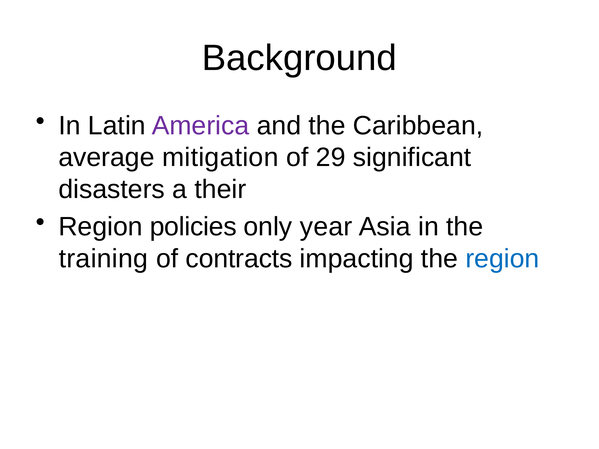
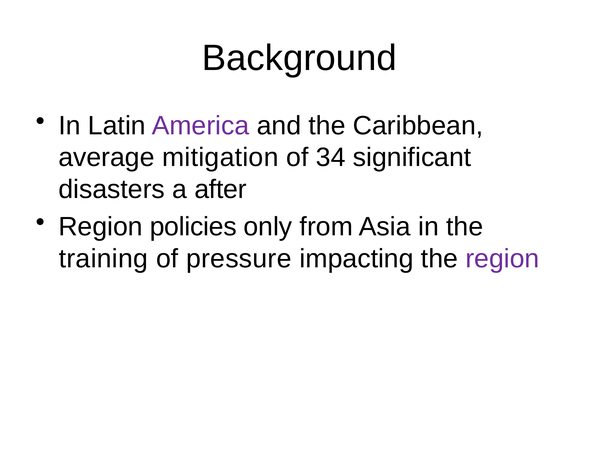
29: 29 -> 34
their: their -> after
year: year -> from
contracts: contracts -> pressure
region at (502, 259) colour: blue -> purple
